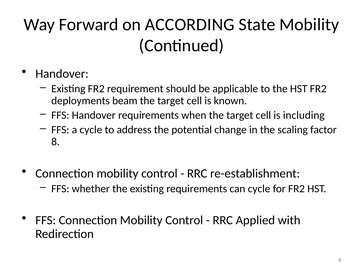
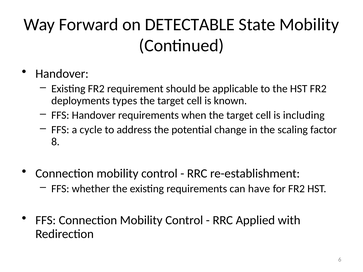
ACCORDING: ACCORDING -> DETECTABLE
beam: beam -> types
can cycle: cycle -> have
